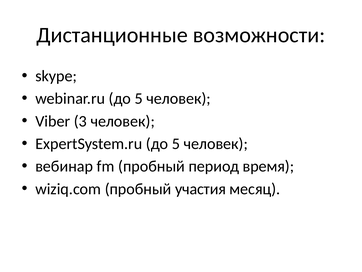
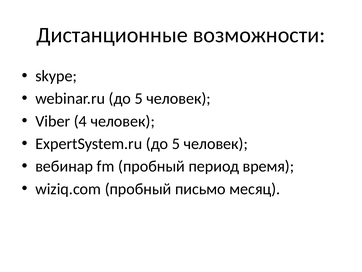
3: 3 -> 4
участия: участия -> письмо
